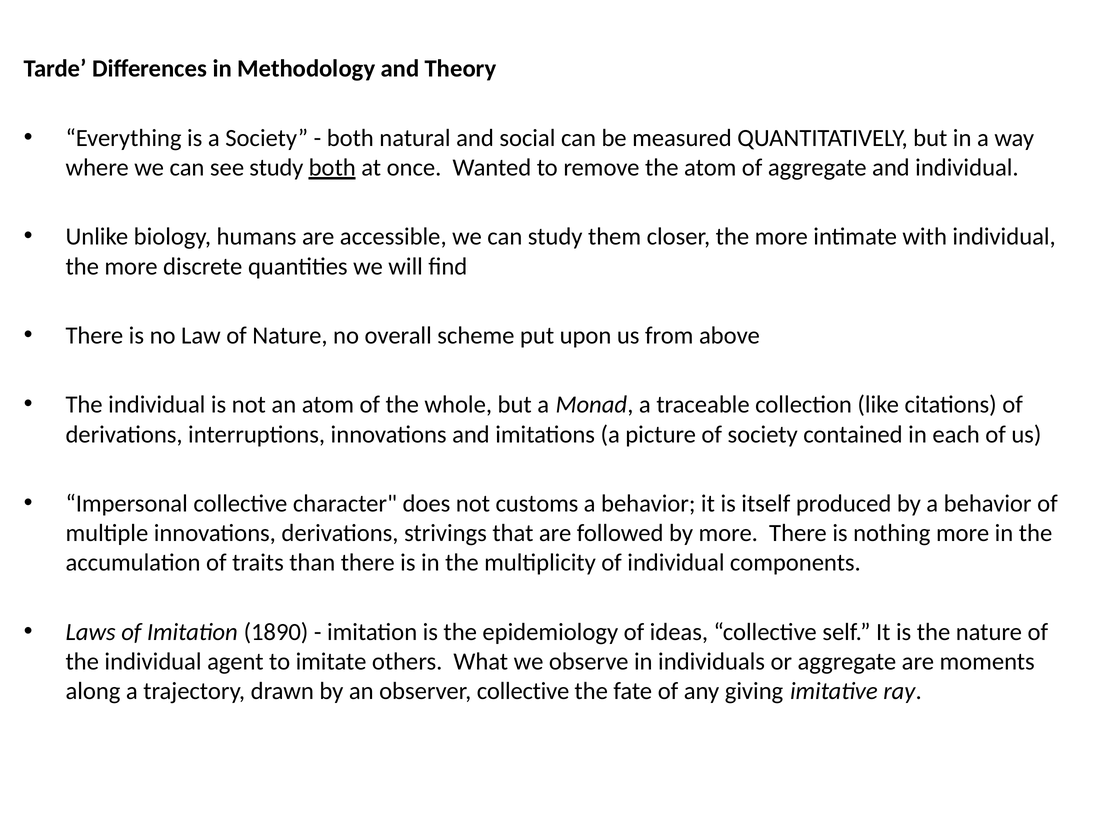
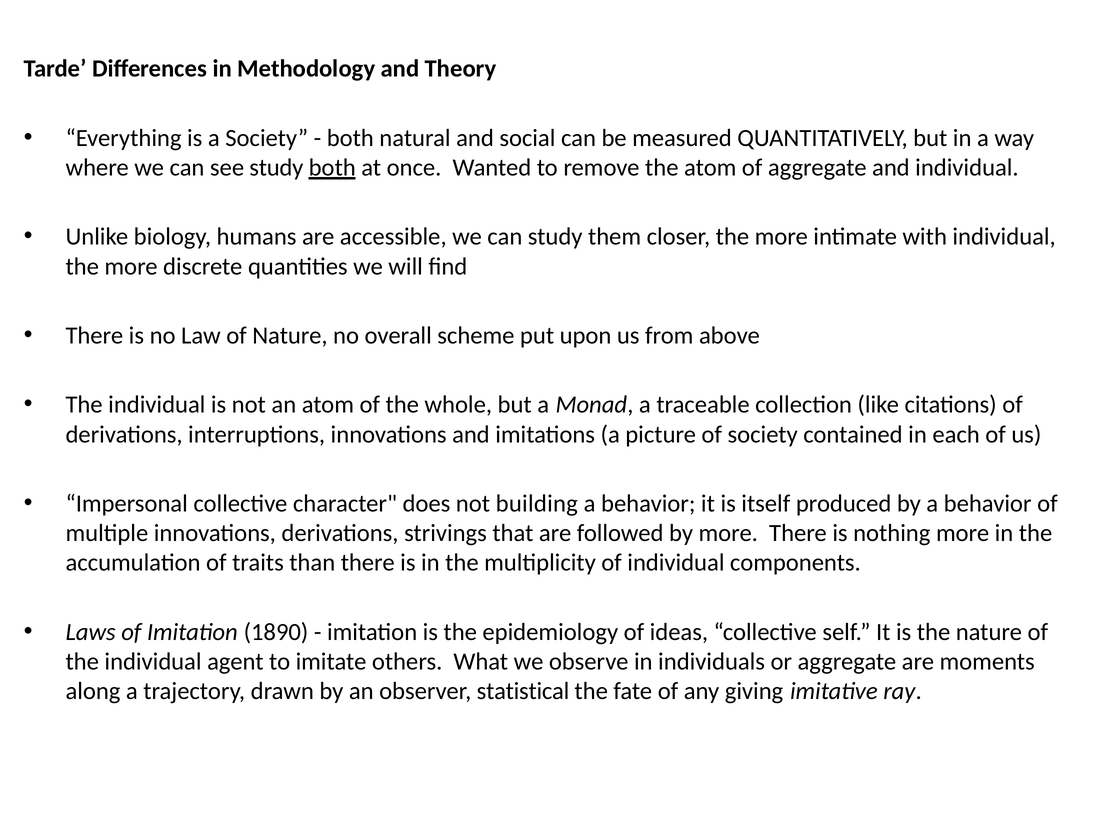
customs: customs -> building
observer collective: collective -> statistical
